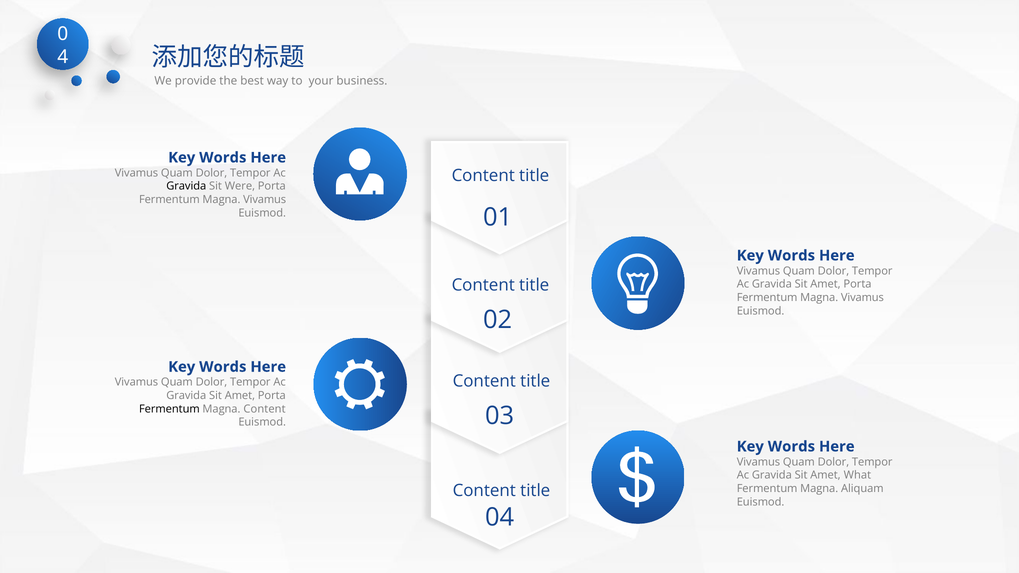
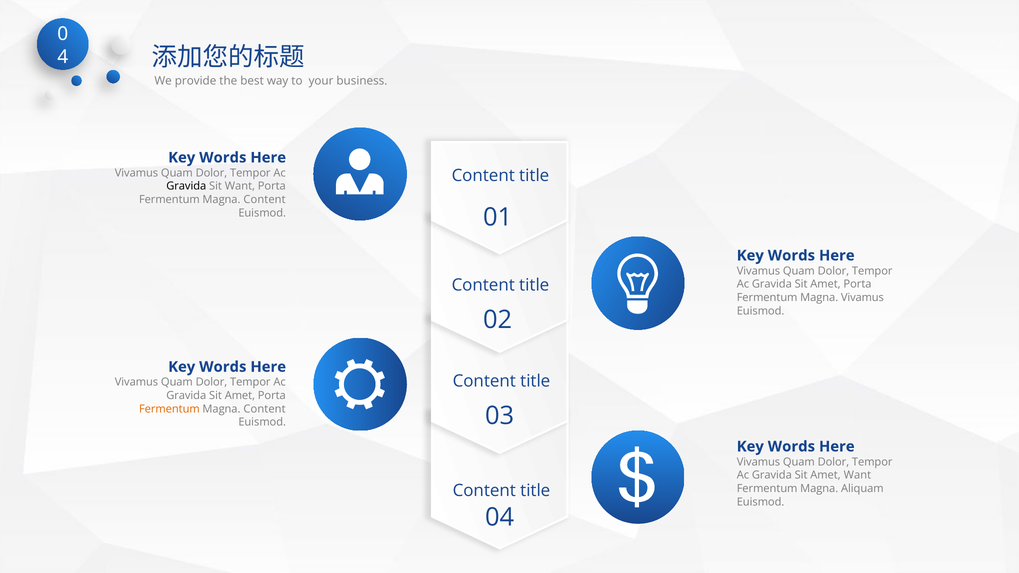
Sit Were: Were -> Want
Vivamus at (265, 200): Vivamus -> Content
Fermentum at (169, 409) colour: black -> orange
Amet What: What -> Want
